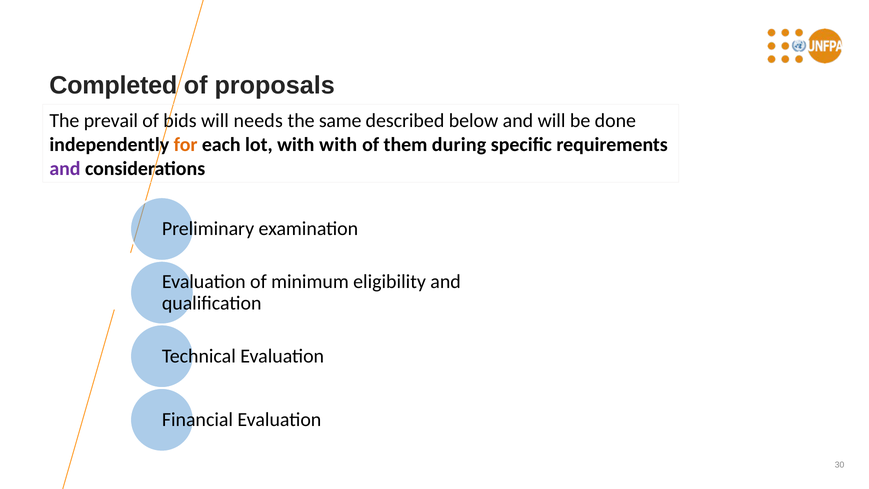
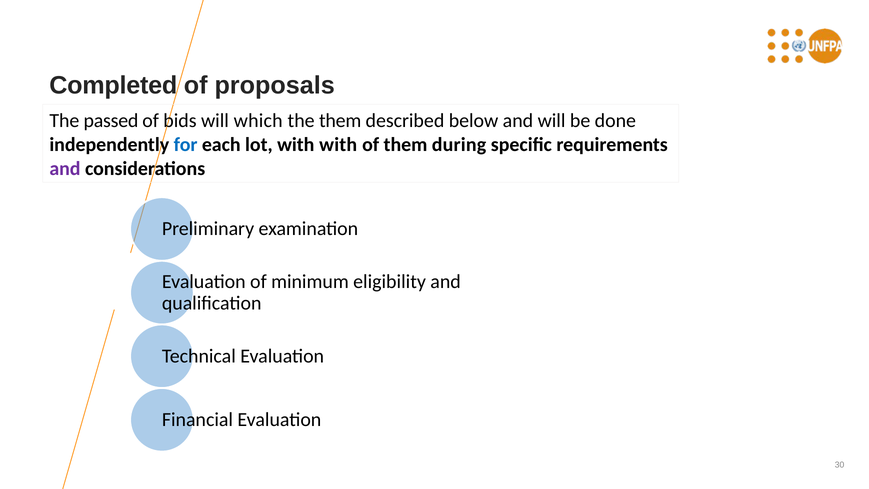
prevail: prevail -> passed
needs: needs -> which
the same: same -> them
for colour: orange -> blue
